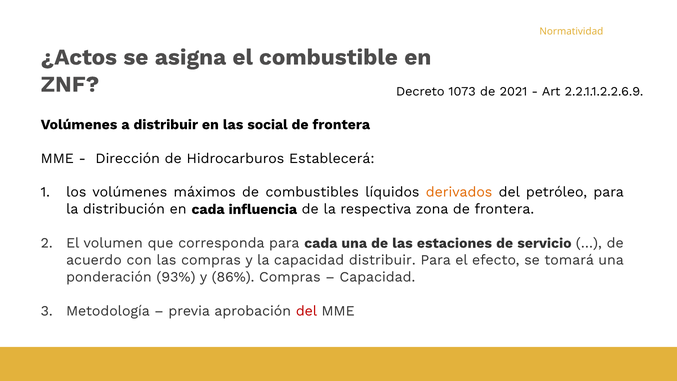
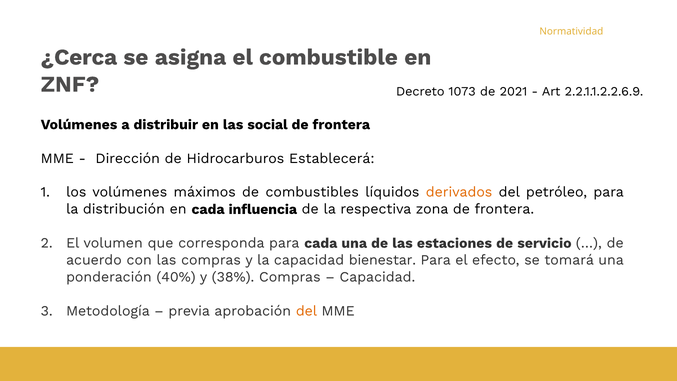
¿Actos: ¿Actos -> ¿Cerca
capacidad distribuir: distribuir -> bienestar
93%: 93% -> 40%
86%: 86% -> 38%
del at (307, 311) colour: red -> orange
